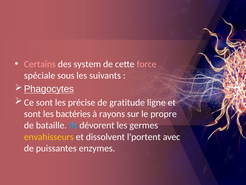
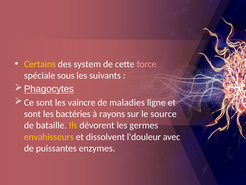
Certains colour: pink -> yellow
précise: précise -> vaincre
gratitude: gratitude -> maladies
propre: propre -> source
Ils colour: light blue -> yellow
l'portent: l'portent -> l'douleur
